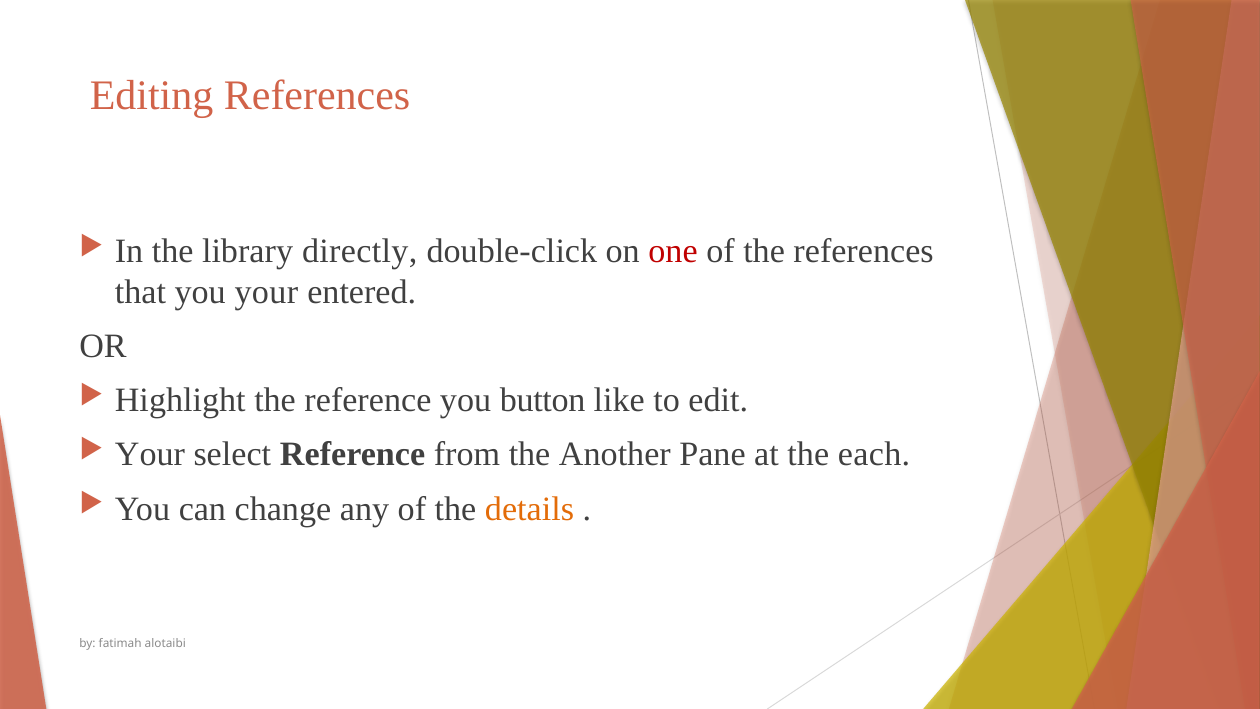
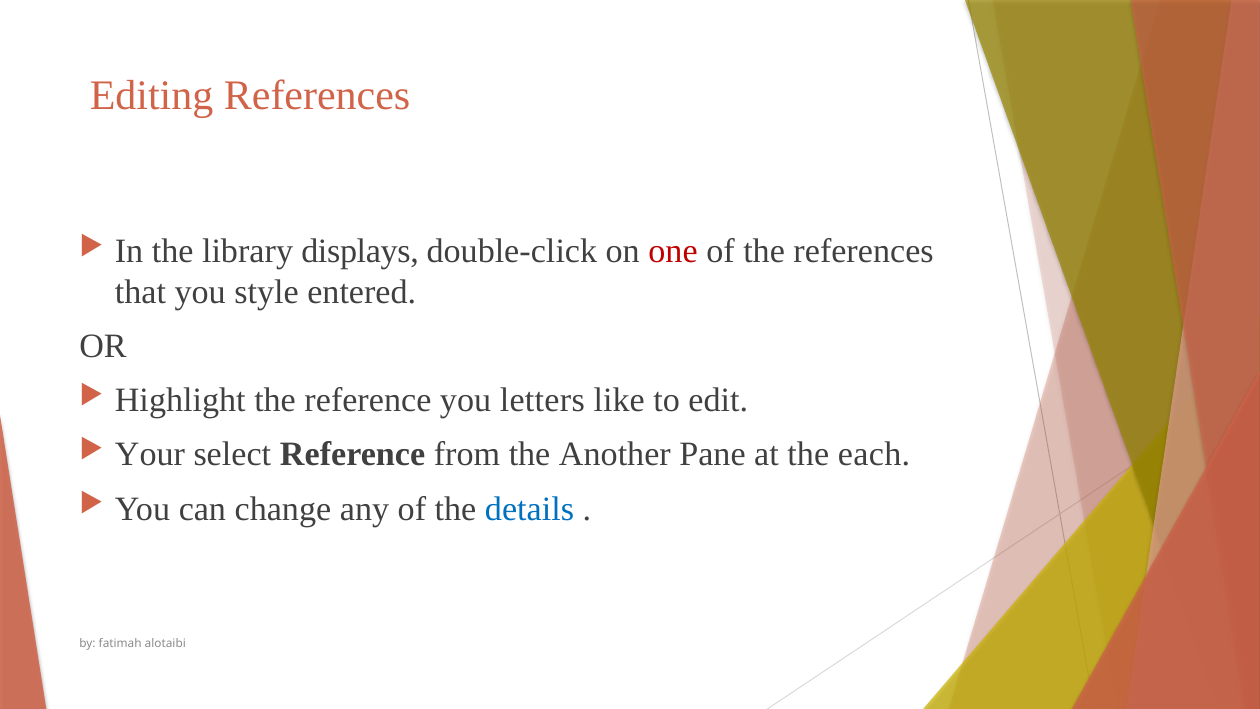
directly: directly -> displays
you your: your -> style
button: button -> letters
details colour: orange -> blue
